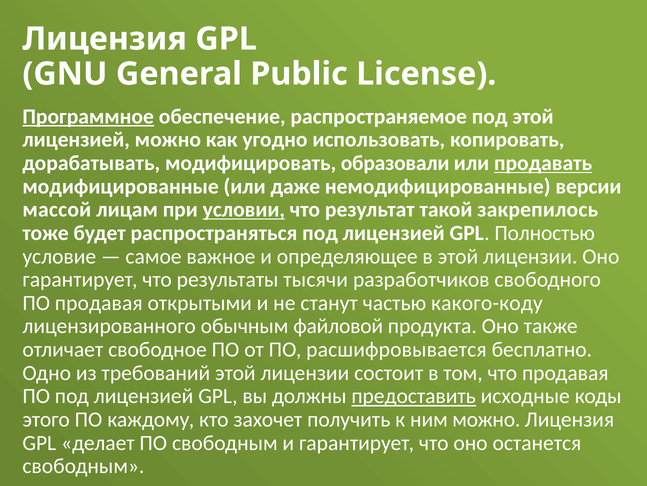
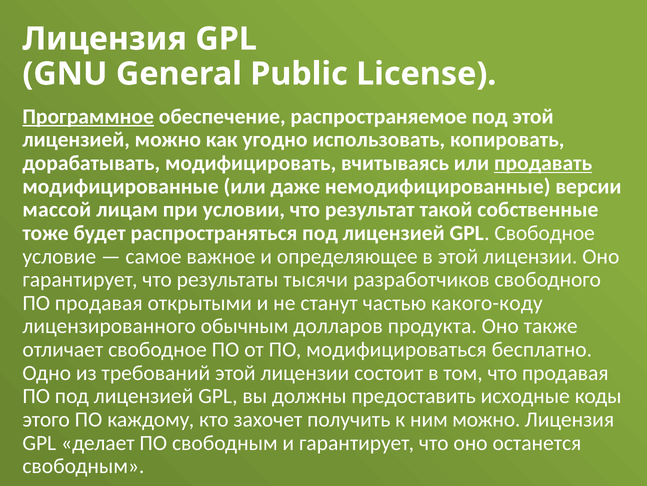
образовали: образовали -> вчитываясь
условии underline: present -> none
закрепилось: закрепилось -> собственные
GPL Полностью: Полностью -> Свободное
файловой: файловой -> долларов
расшифровывается: расшифровывается -> модифицироваться
предоставить underline: present -> none
